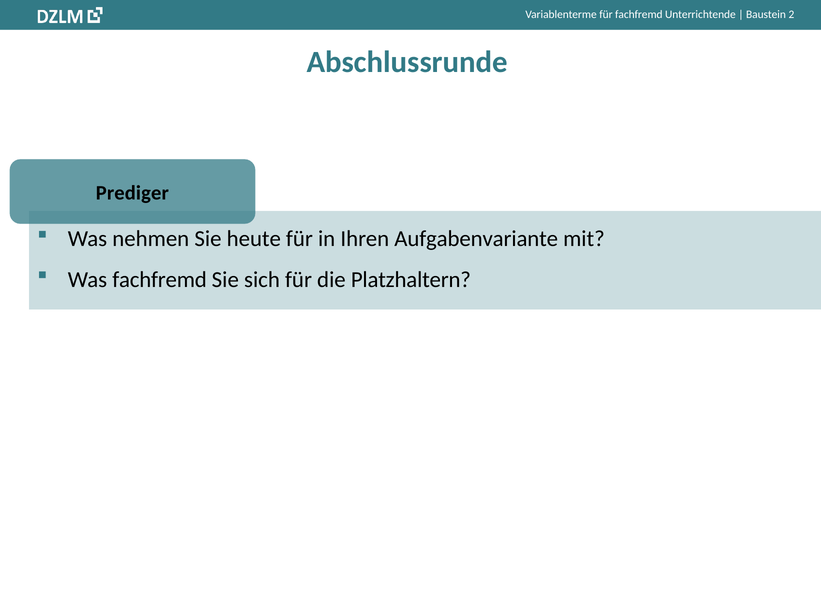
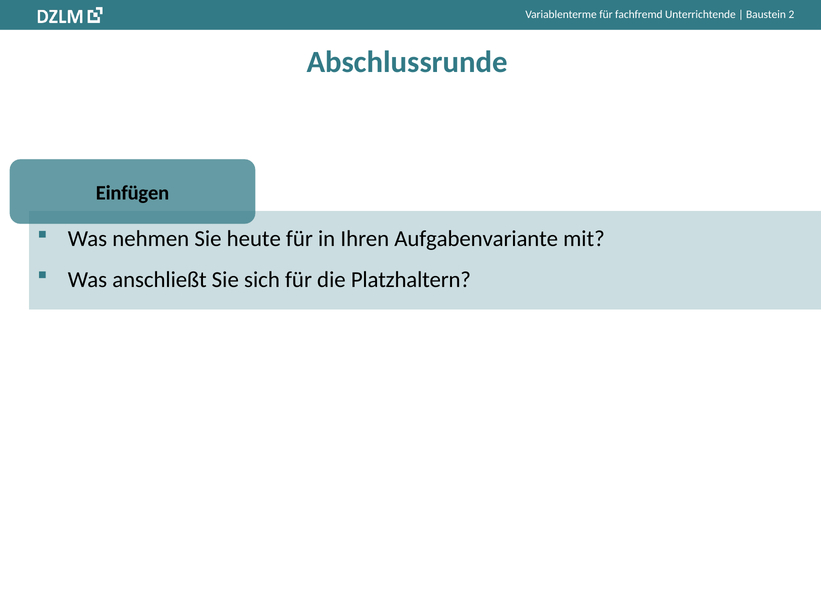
Prediger: Prediger -> Einfügen
Was fachfremd: fachfremd -> anschließt
